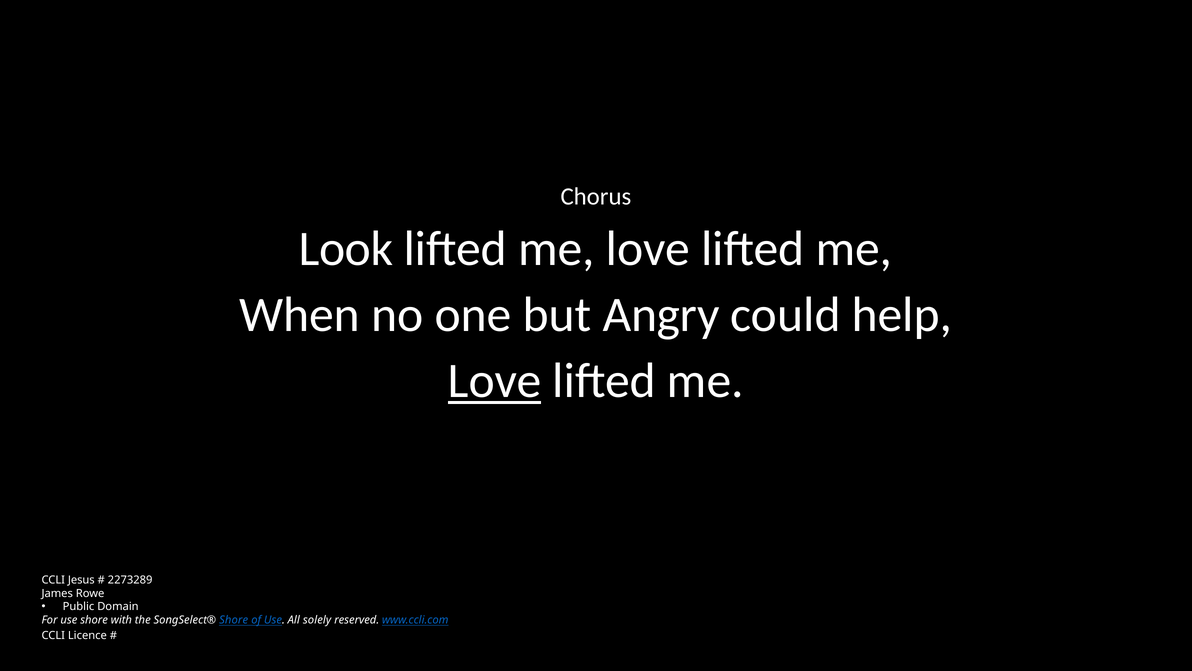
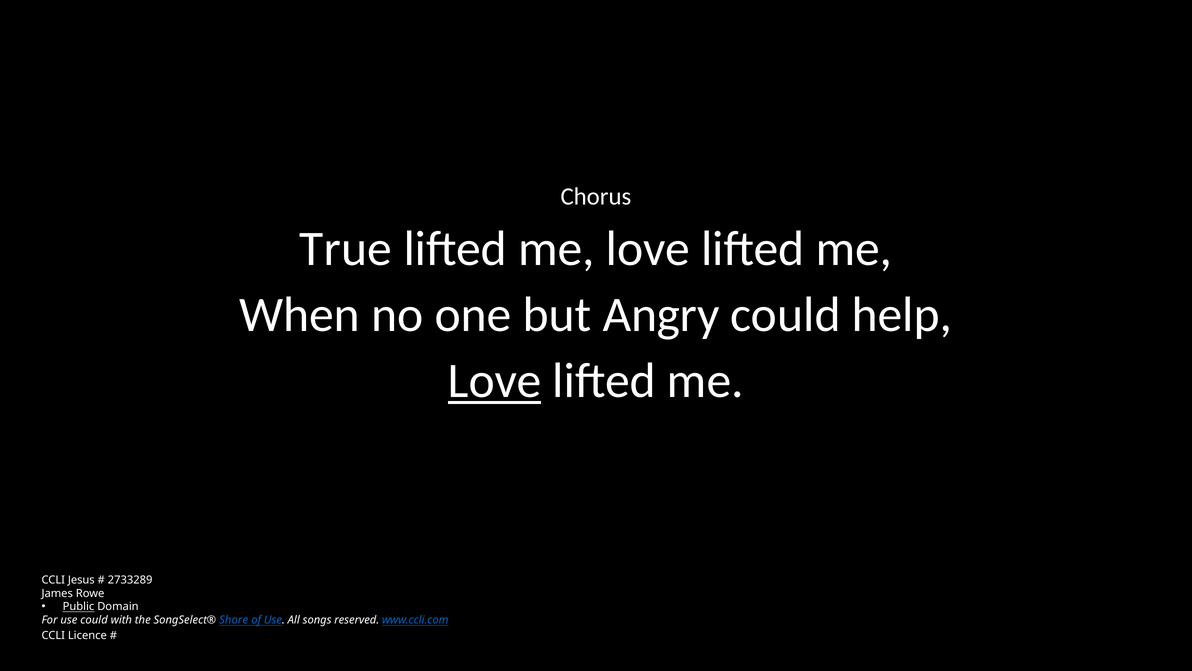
Look: Look -> True
2273289: 2273289 -> 2733289
Public underline: none -> present
use shore: shore -> could
solely: solely -> songs
